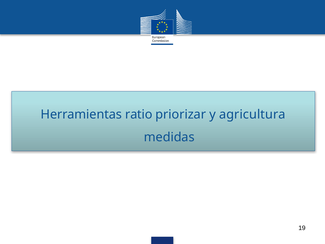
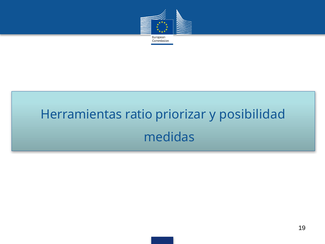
agricultura: agricultura -> posibilidad
